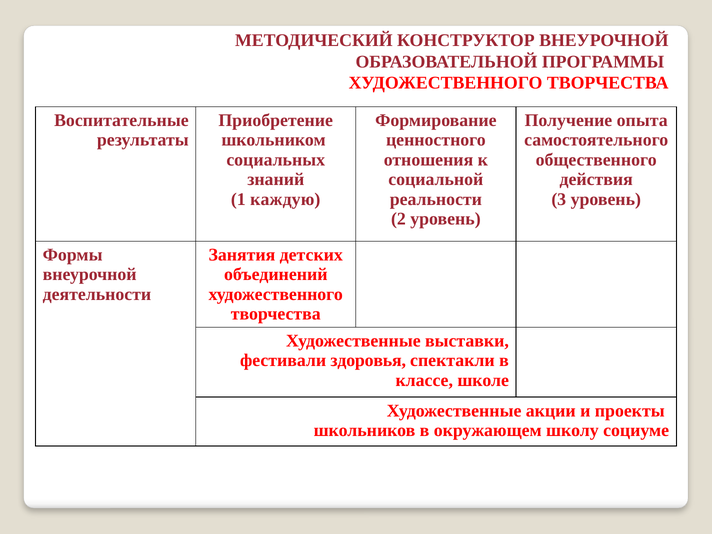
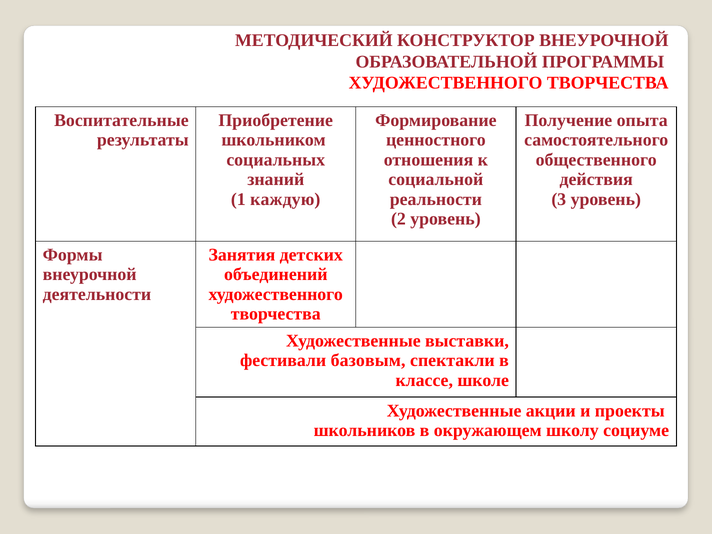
здоровья: здоровья -> базовым
